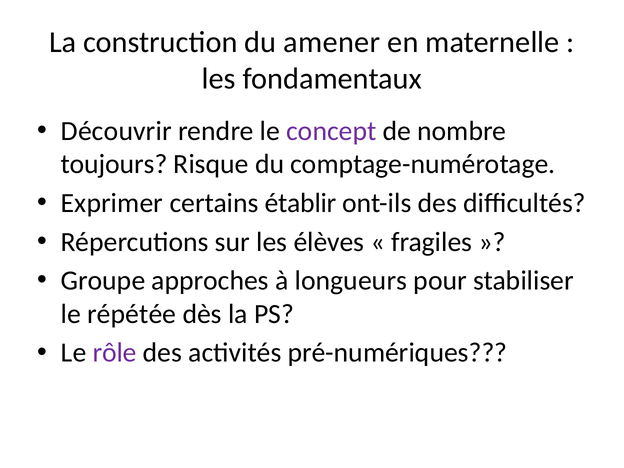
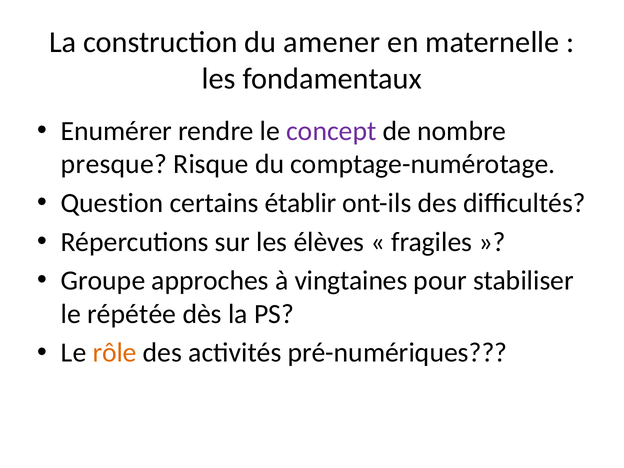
Découvrir: Découvrir -> Enumérer
toujours: toujours -> presque
Exprimer: Exprimer -> Question
longueurs: longueurs -> vingtaines
rôle colour: purple -> orange
